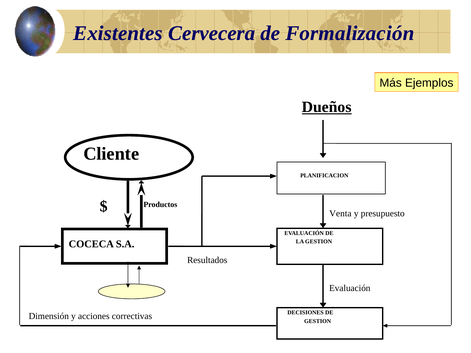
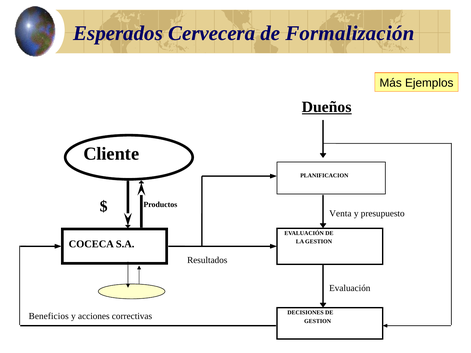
Existentes: Existentes -> Esperados
Dimensión: Dimensión -> Beneficios
